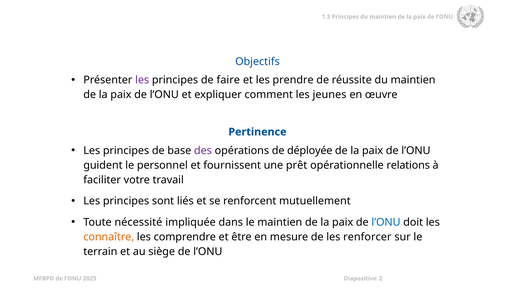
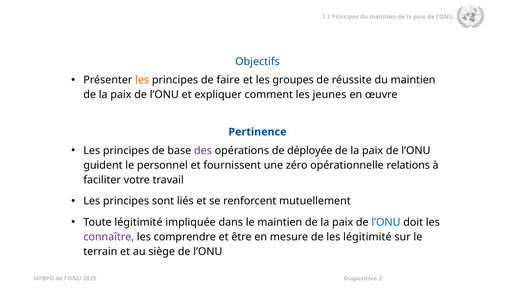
les at (142, 80) colour: purple -> orange
prendre: prendre -> groupes
prêt: prêt -> zéro
Toute nécessité: nécessité -> légitimité
connaître colour: orange -> purple
les renforcer: renforcer -> légitimité
